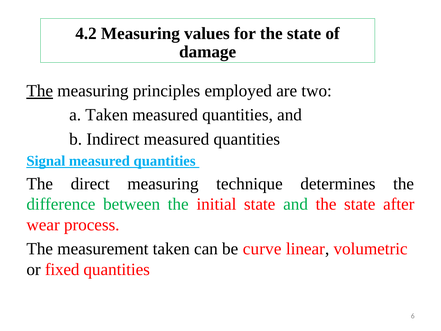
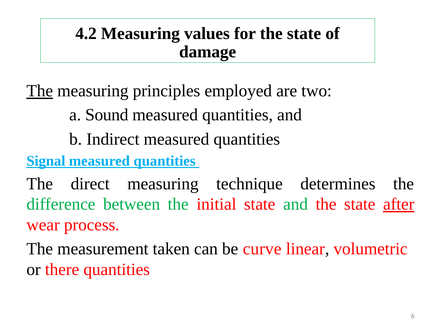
a Taken: Taken -> Sound
after underline: none -> present
fixed: fixed -> there
